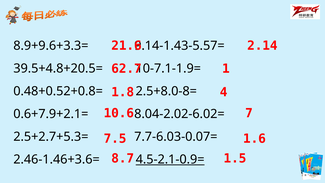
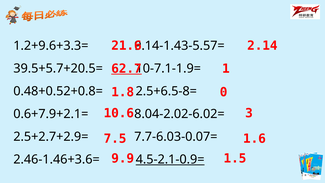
8.9+9.6+3.3=: 8.9+9.6+3.3= -> 1.2+9.6+3.3=
62.7 underline: none -> present
39.5+4.8+20.5=: 39.5+4.8+20.5= -> 39.5+5.7+20.5=
4: 4 -> 0
2.5+8.0-8=: 2.5+8.0-8= -> 2.5+6.5-8=
7: 7 -> 3
2.5+2.7+5.3=: 2.5+2.7+5.3= -> 2.5+2.7+2.9=
8.7: 8.7 -> 9.9
